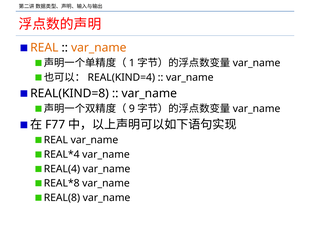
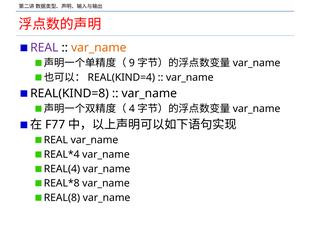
REAL at (44, 48) colour: orange -> purple
1: 1 -> 9
9: 9 -> 4
